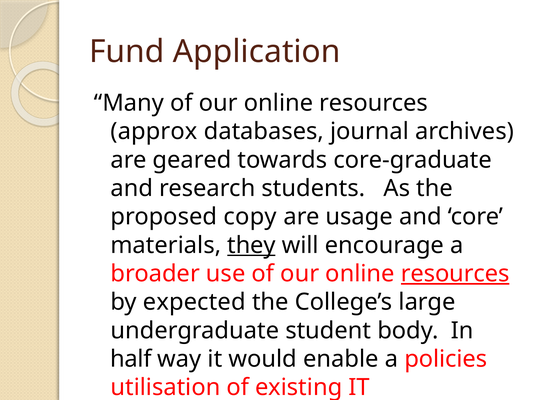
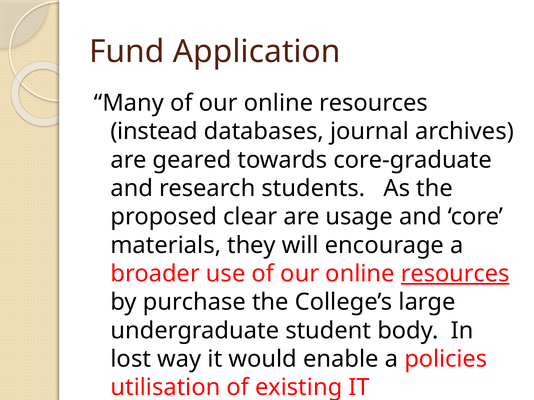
approx: approx -> instead
copy: copy -> clear
they underline: present -> none
expected: expected -> purchase
half: half -> lost
